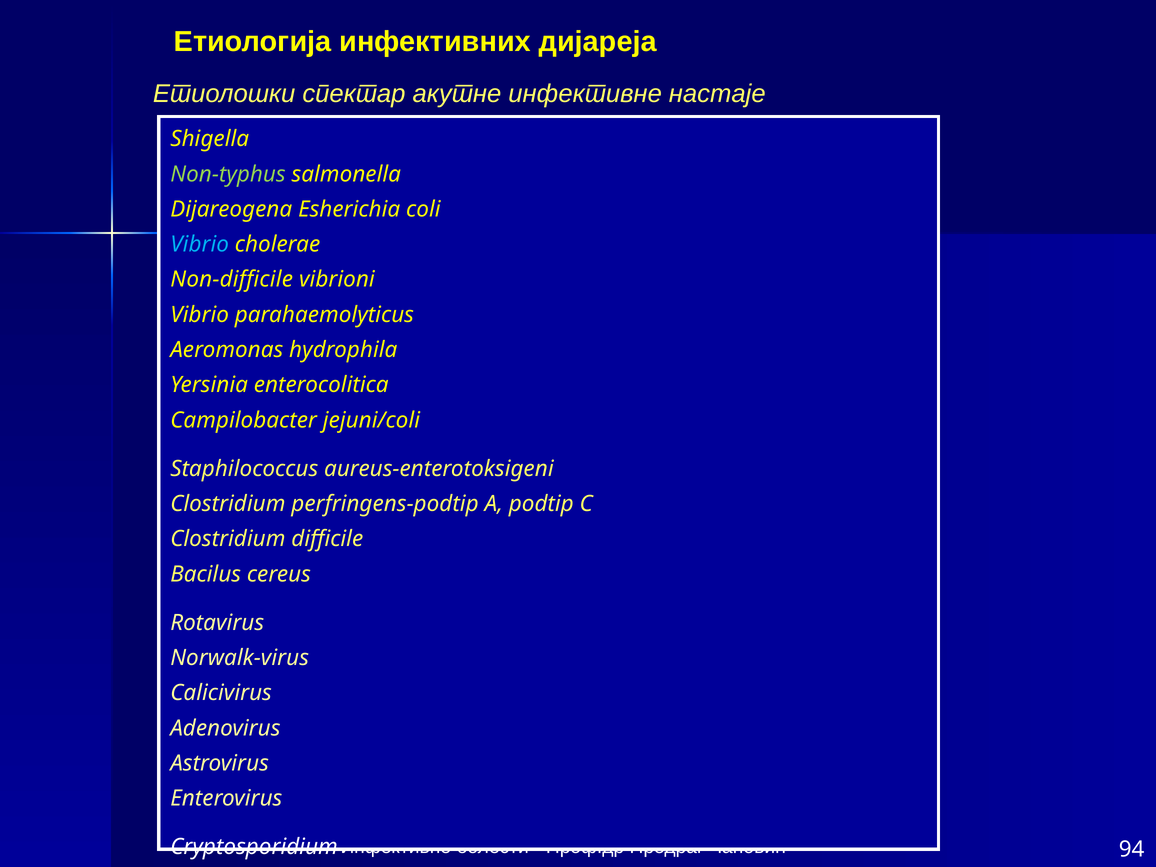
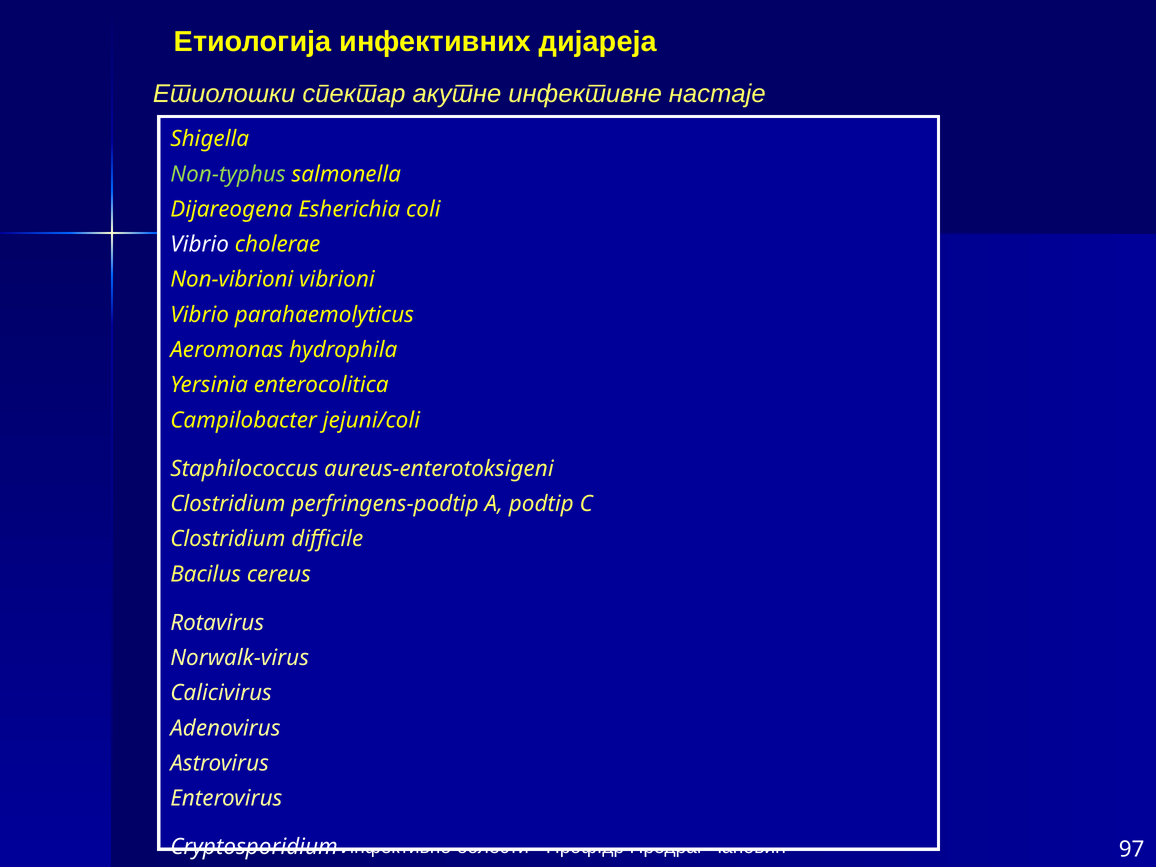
Vibrio at (200, 244) colour: light blue -> white
Non-difficile: Non-difficile -> Non-vibrioni
94: 94 -> 97
